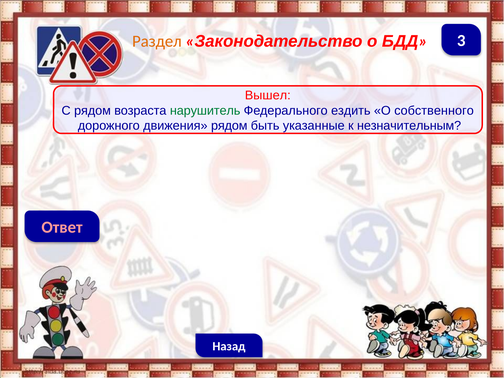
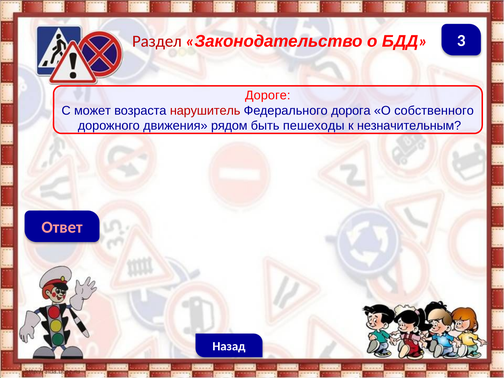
Раздел colour: orange -> red
Вышел: Вышел -> Дороге
С рядом: рядом -> может
нарушитель colour: green -> red
ездить: ездить -> дорога
указанные: указанные -> пешеходы
